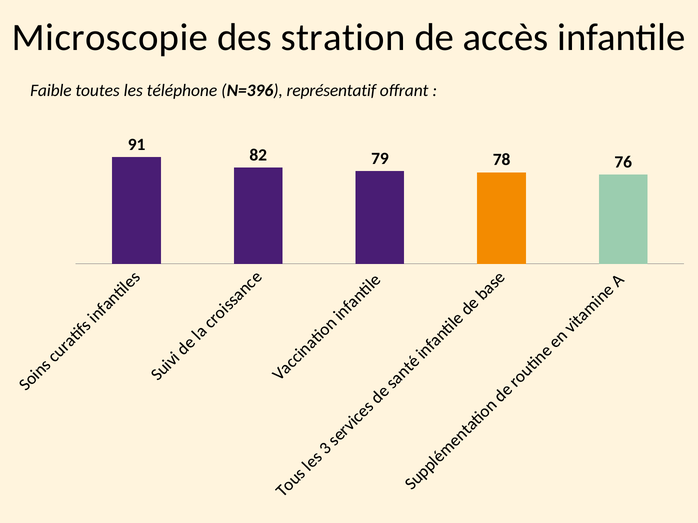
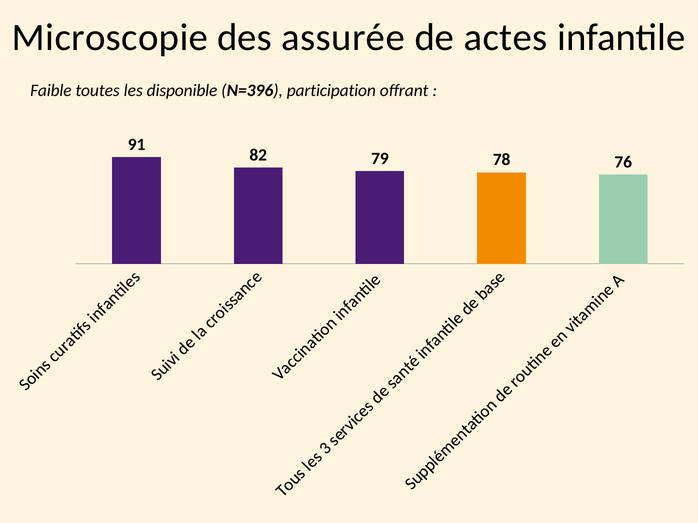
stration: stration -> assurée
accès: accès -> actes
téléphone: téléphone -> disponible
représentatif: représentatif -> participation
